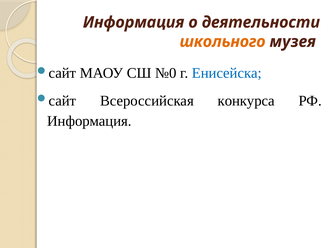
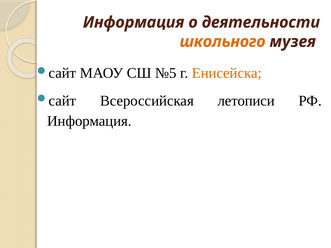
№0: №0 -> №5
Енисейска colour: blue -> orange
конкурса: конкурса -> летописи
